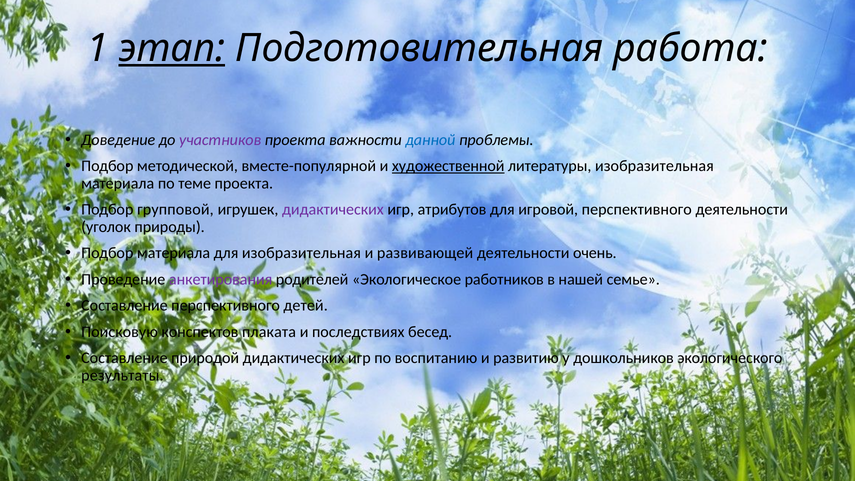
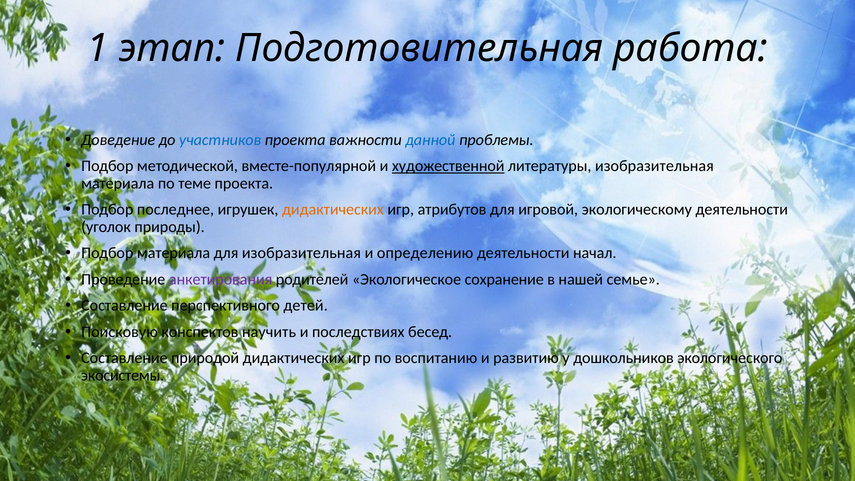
этап underline: present -> none
участников colour: purple -> blue
групповой: групповой -> последнее
дидактических at (333, 210) colour: purple -> orange
игровой перспективного: перспективного -> экологическому
развивающей: развивающей -> определению
очень: очень -> начал
работников: работников -> сохранение
плаката: плаката -> научить
результаты: результаты -> экосистемы
